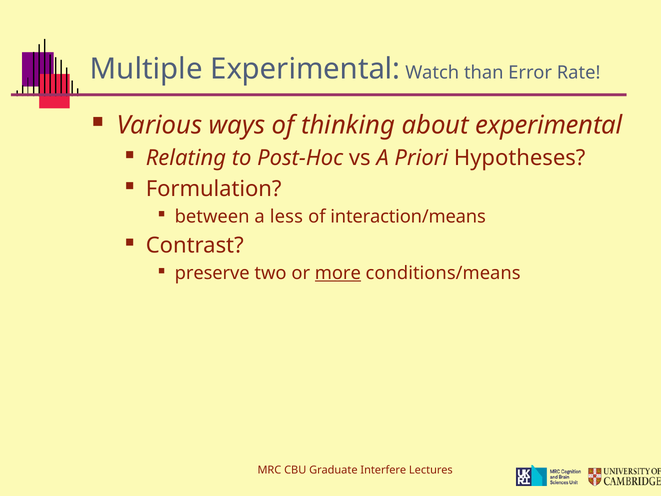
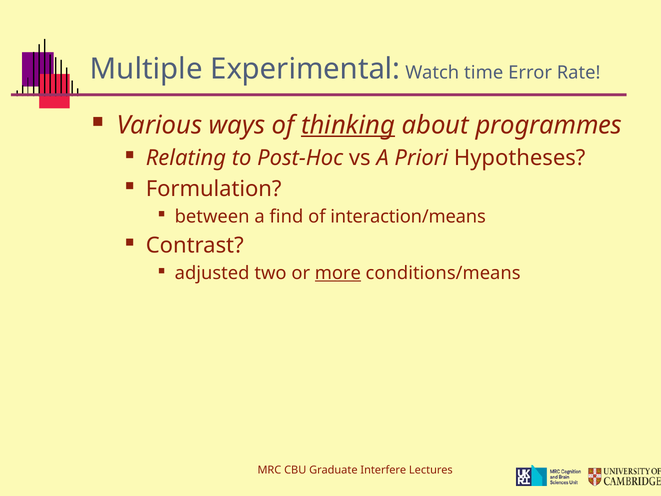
than: than -> time
thinking underline: none -> present
about experimental: experimental -> programmes
less: less -> find
preserve: preserve -> adjusted
